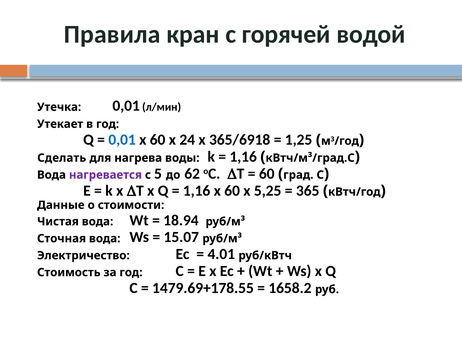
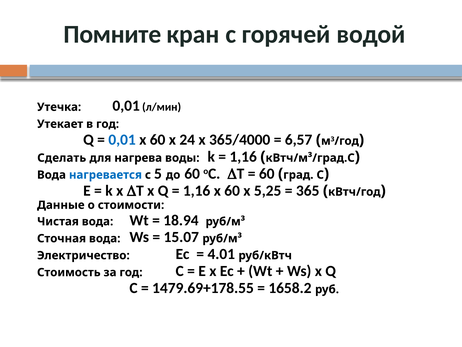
Правила: Правила -> Помните
365/6918: 365/6918 -> 365/4000
1,25: 1,25 -> 6,57
нагревается colour: purple -> blue
до 62: 62 -> 60
